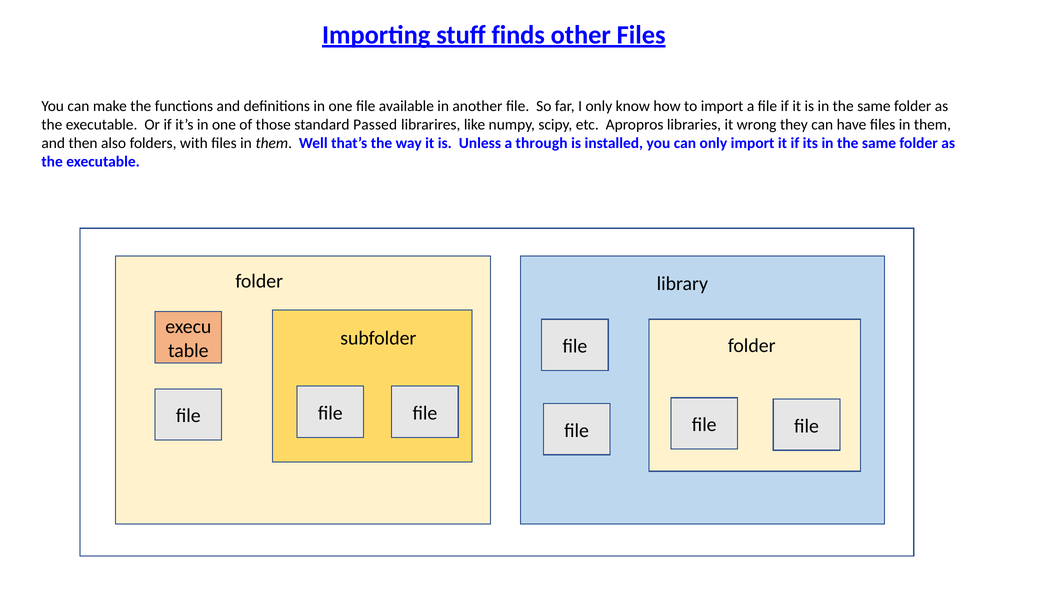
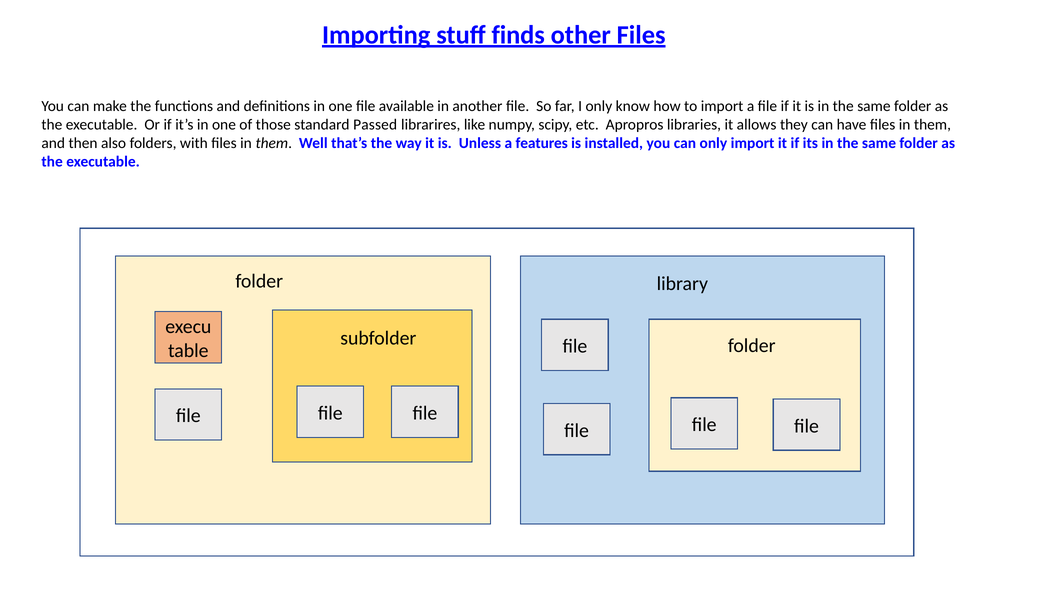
wrong: wrong -> allows
through: through -> features
